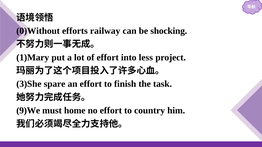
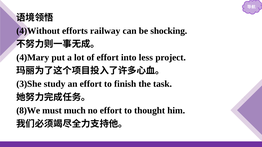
0)Without: 0)Without -> 4)Without
1)Mary: 1)Mary -> 4)Mary
spare: spare -> study
9)We: 9)We -> 8)We
home: home -> much
country: country -> thought
